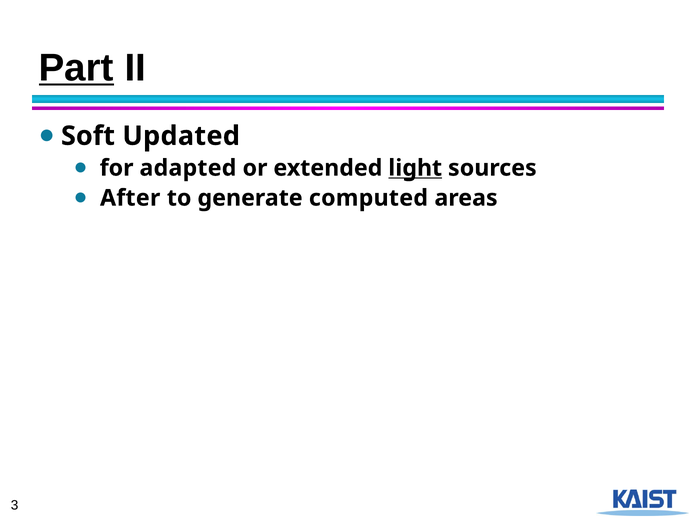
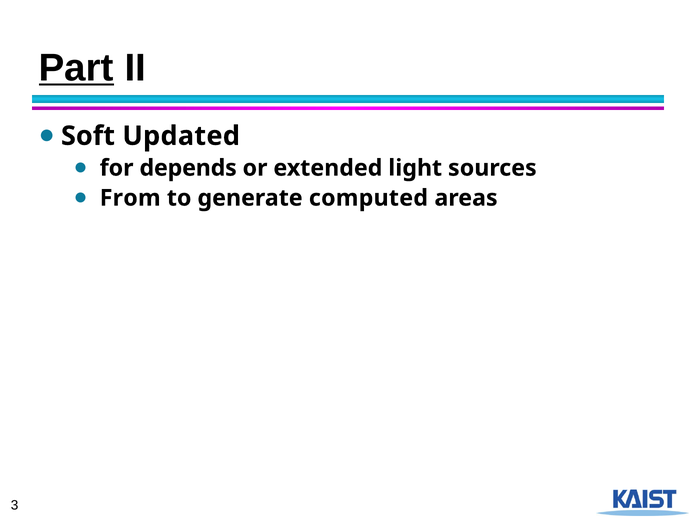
adapted: adapted -> depends
light underline: present -> none
After: After -> From
